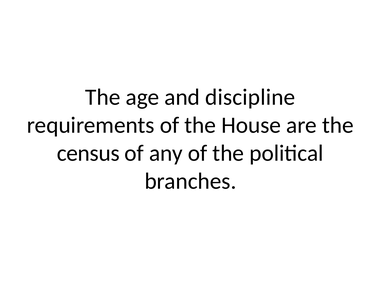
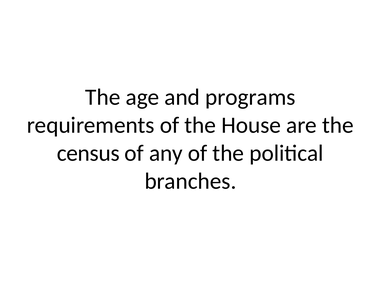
discipline: discipline -> programs
